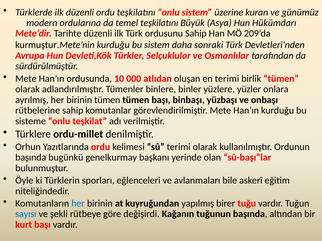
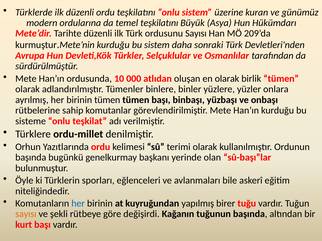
ordusunu Sahip: Sahip -> Sayısı
en terimi: terimi -> olarak
sayısı at (26, 214) colour: blue -> orange
